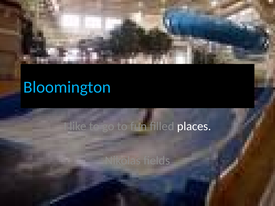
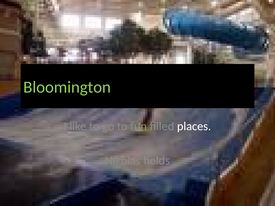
Bloomington colour: light blue -> light green
